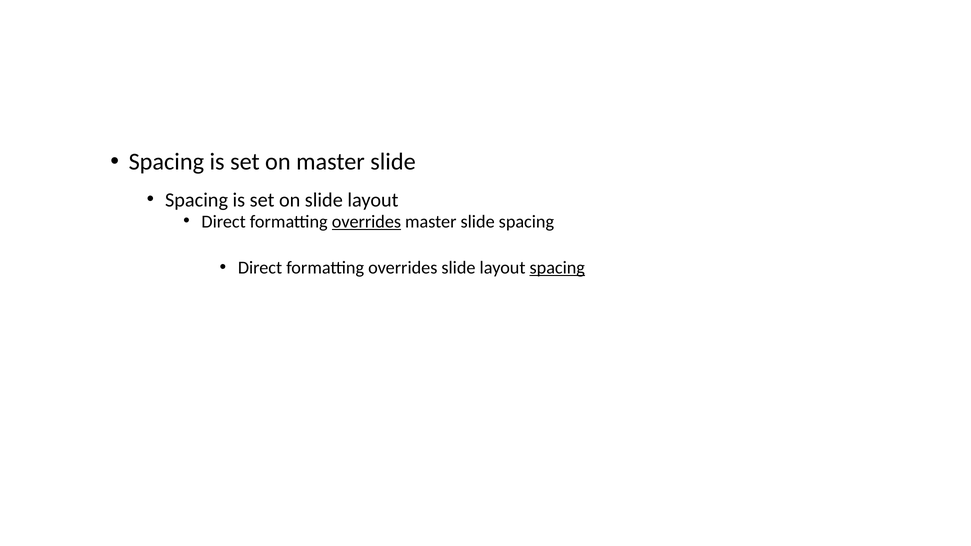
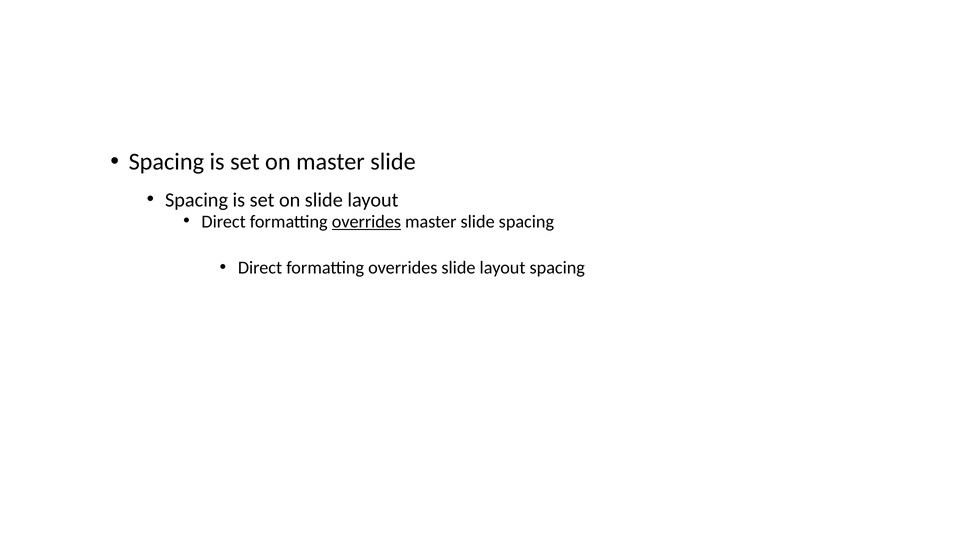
spacing at (557, 268) underline: present -> none
